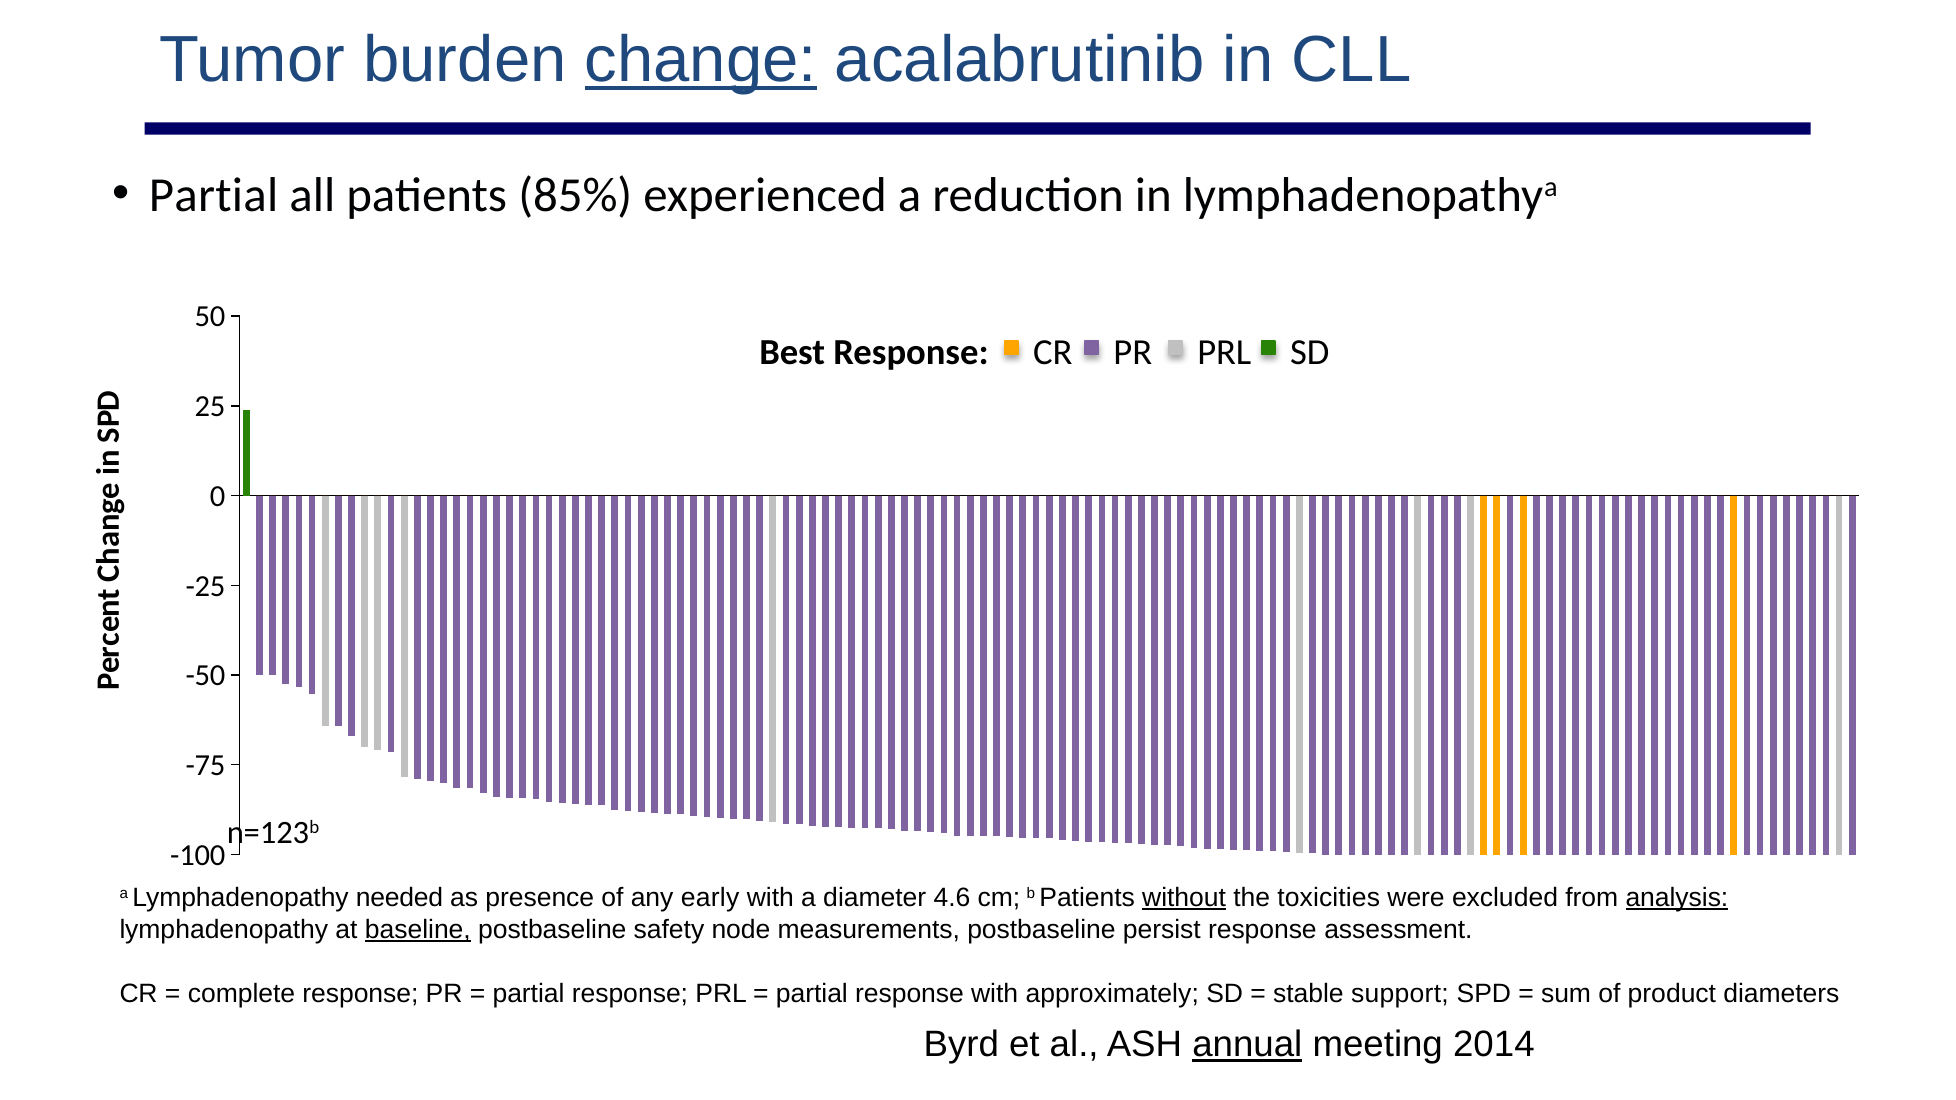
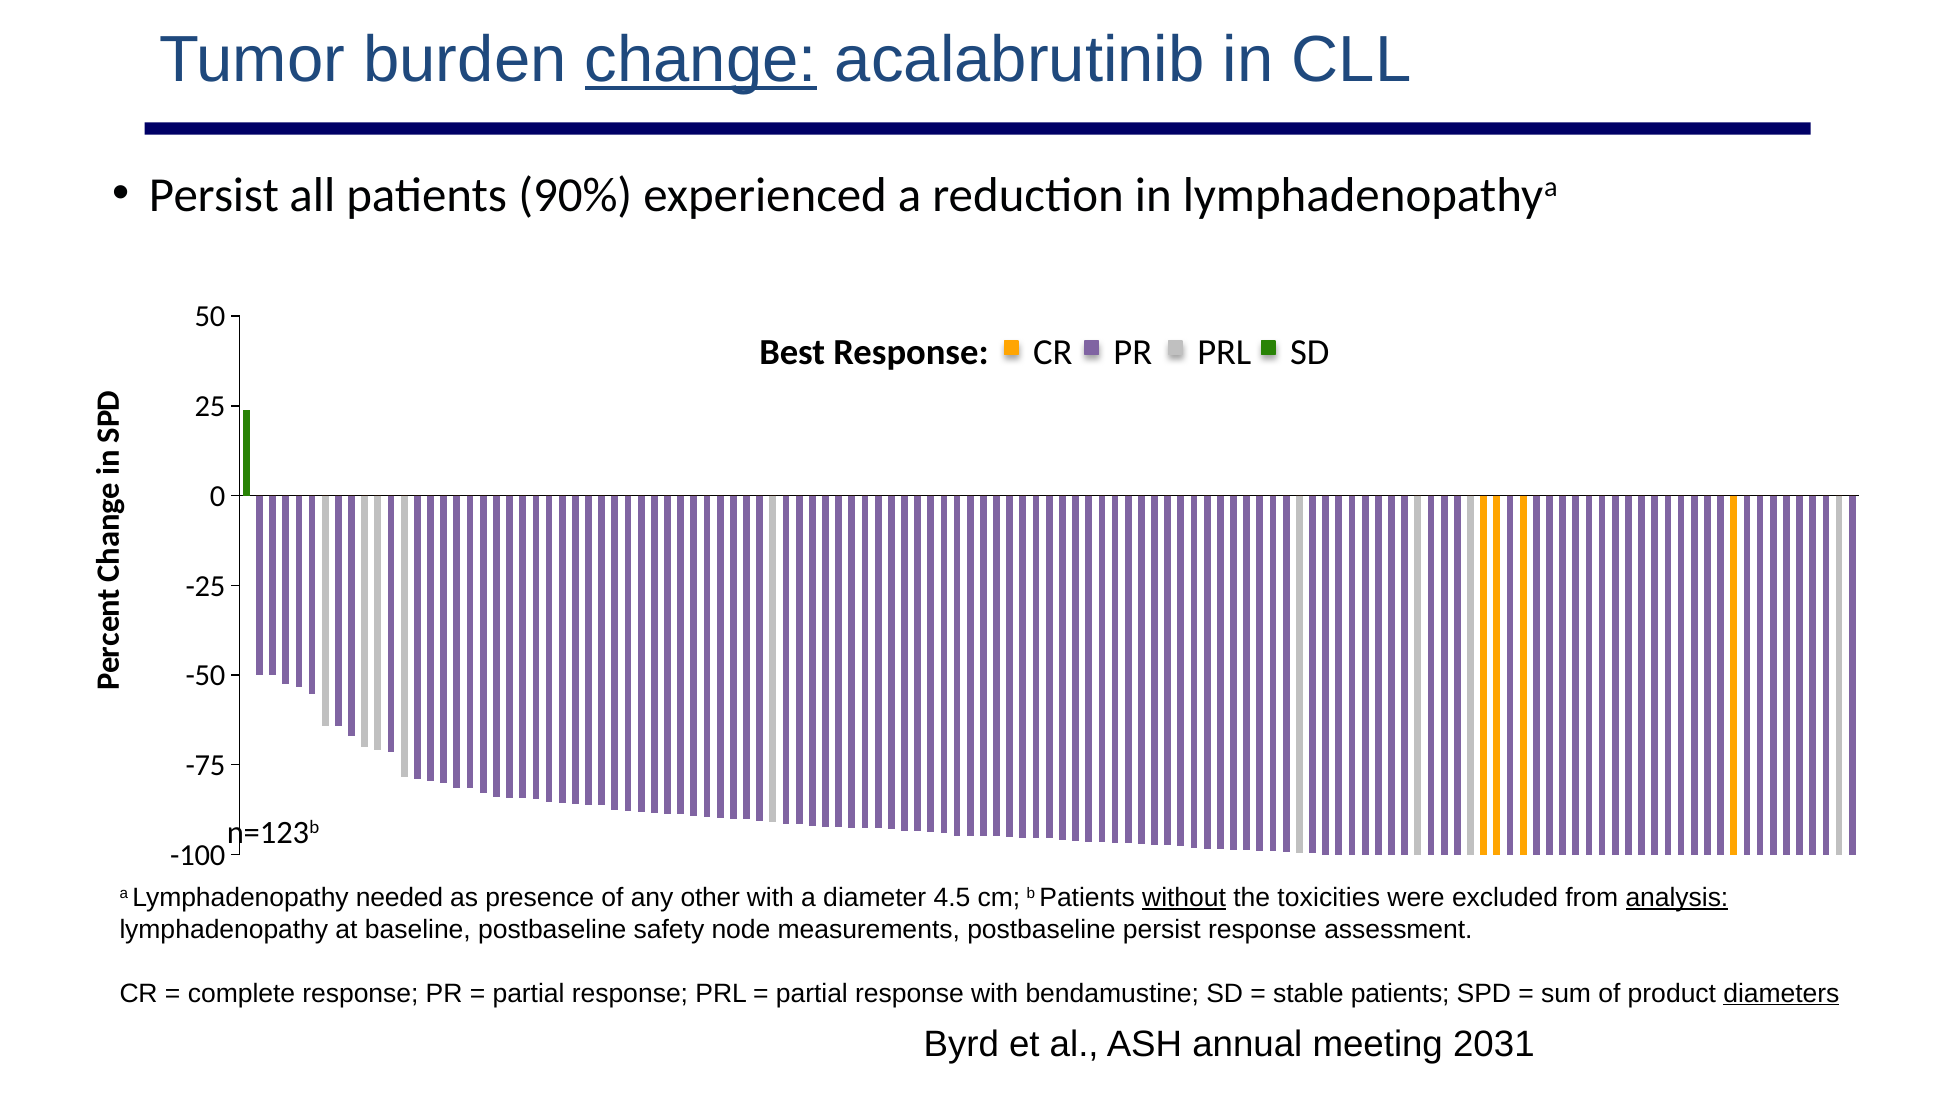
Partial at (214, 195): Partial -> Persist
85%: 85% -> 90%
early: early -> other
4.6: 4.6 -> 4.5
baseline underline: present -> none
approximately: approximately -> bendamustine
stable support: support -> patients
diameters underline: none -> present
annual underline: present -> none
2014: 2014 -> 2031
